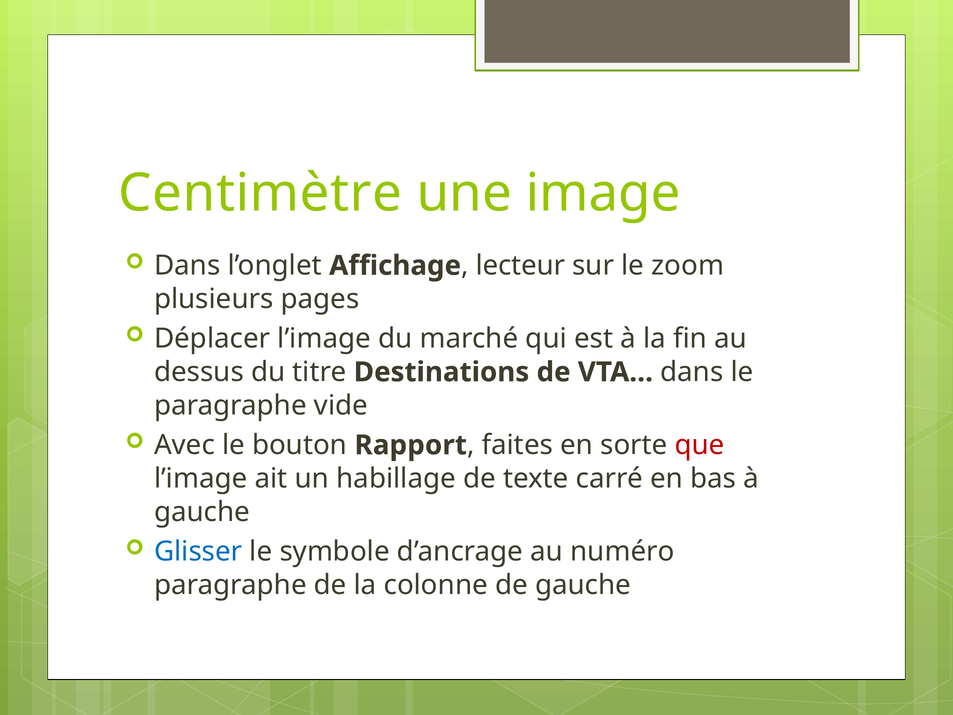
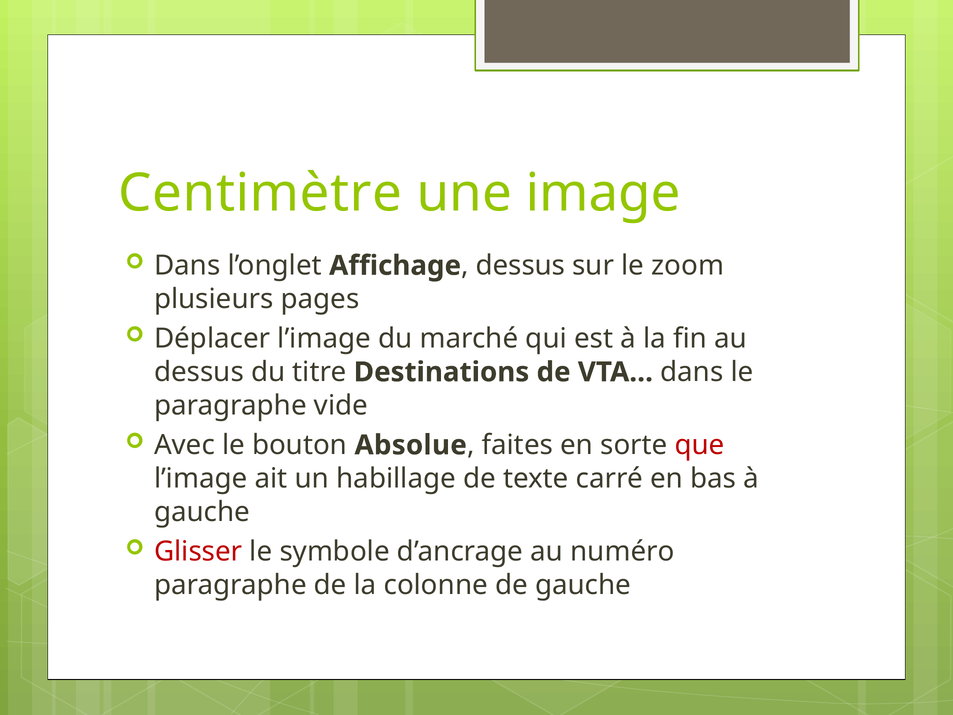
lecteur at (520, 266): lecteur -> dessus
Rapport: Rapport -> Absolue
Glisser colour: blue -> red
